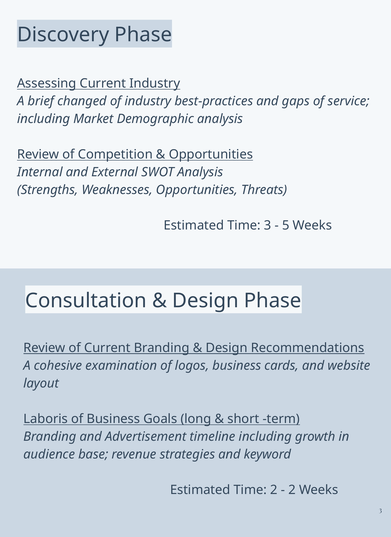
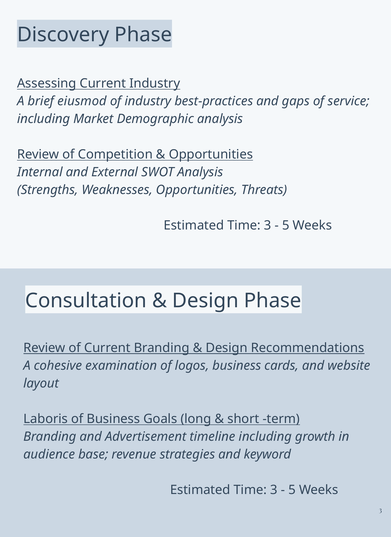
changed: changed -> eiusmod
2 at (274, 490): 2 -> 3
2 at (292, 490): 2 -> 5
